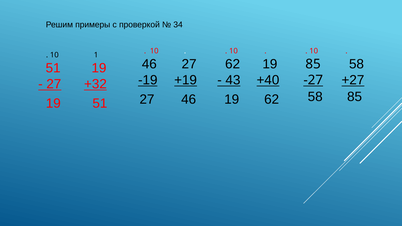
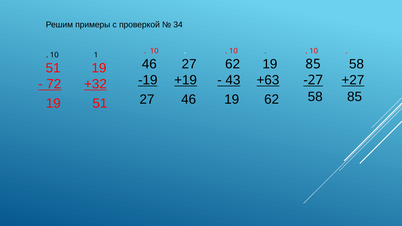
+40: +40 -> +63
27 at (54, 84): 27 -> 72
